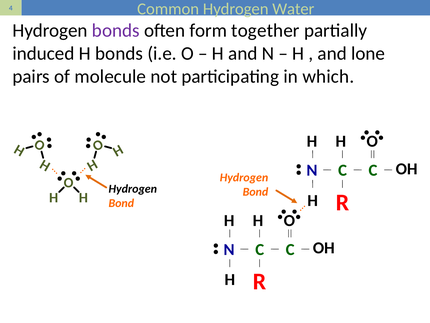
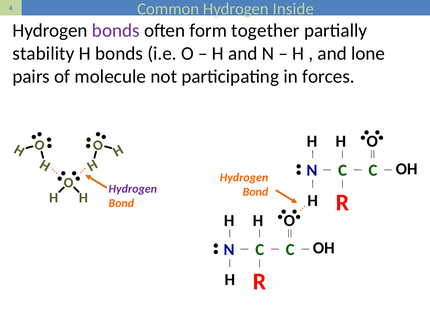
Water: Water -> Inside
induced: induced -> stability
which: which -> forces
Hydrogen at (133, 188) colour: black -> purple
